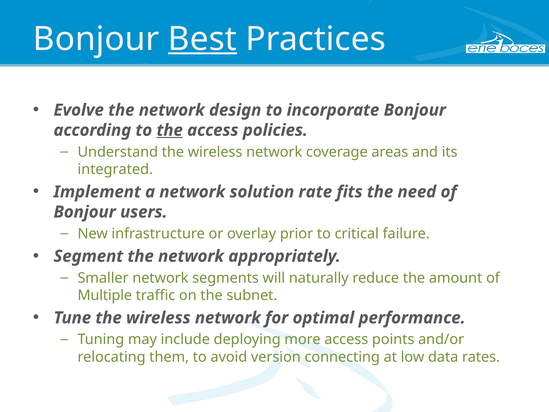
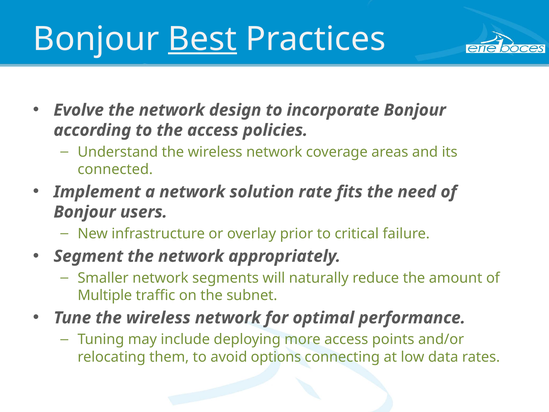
the at (170, 130) underline: present -> none
integrated: integrated -> connected
version: version -> options
